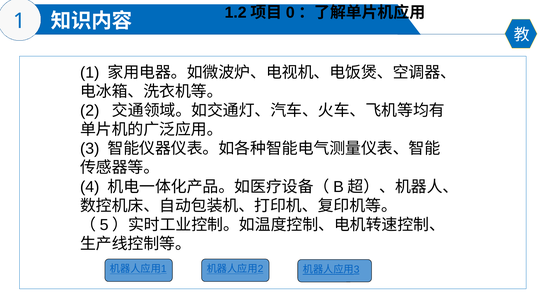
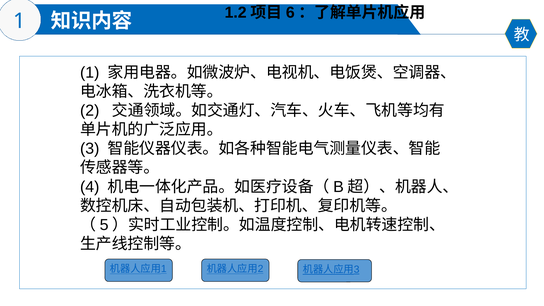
0: 0 -> 6
